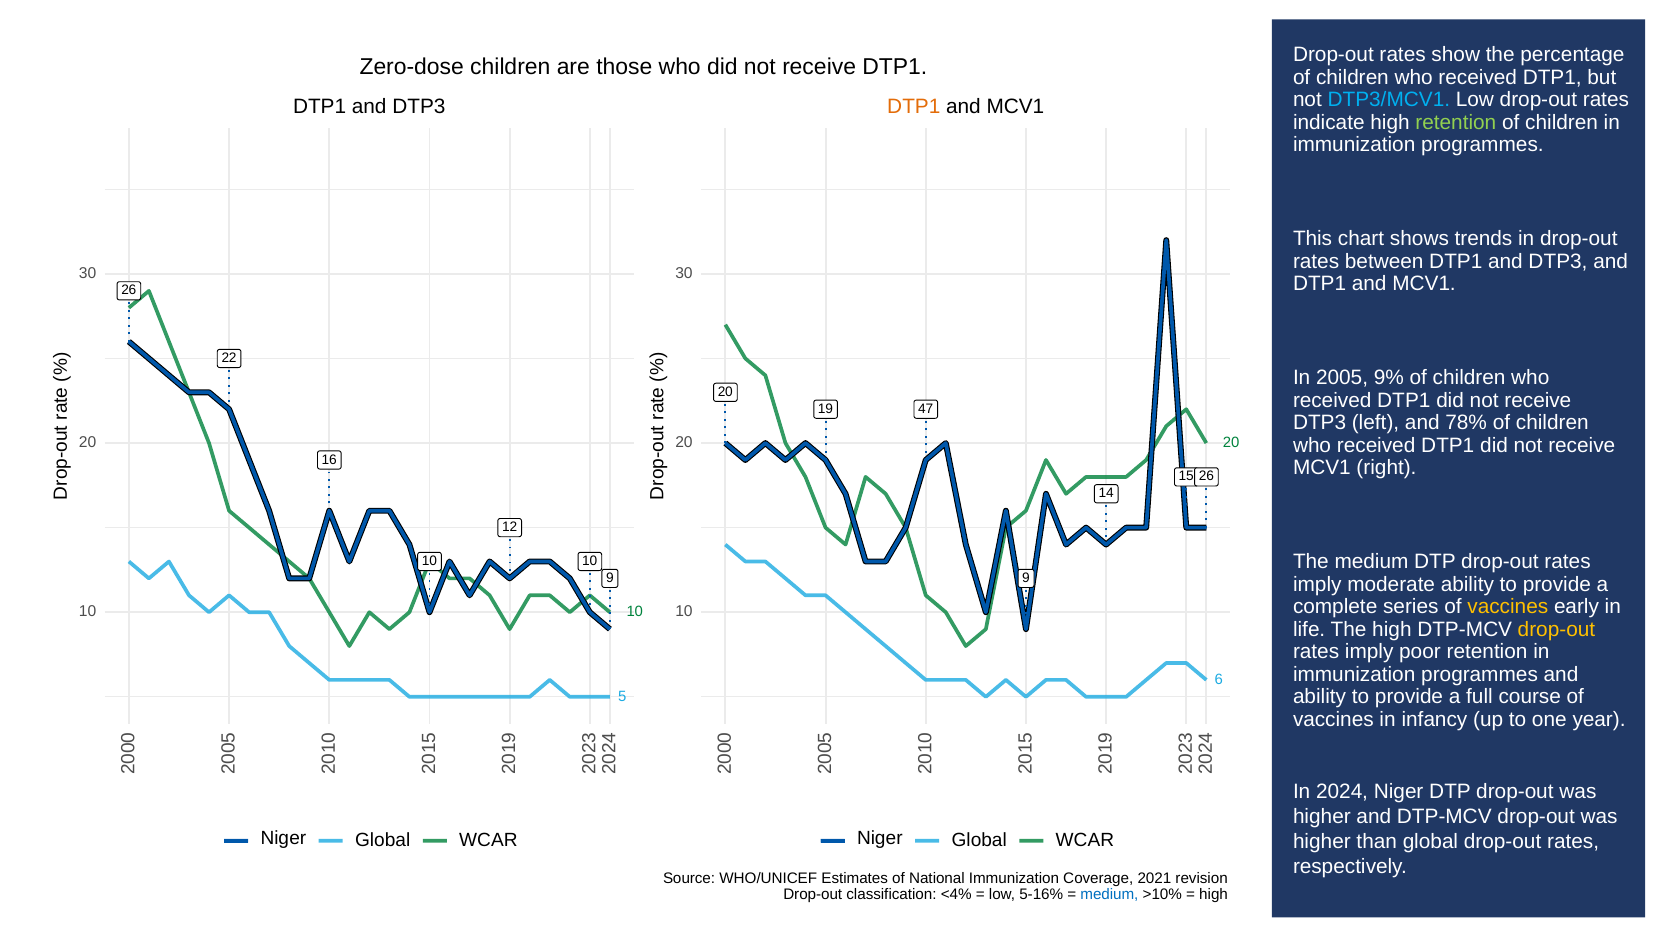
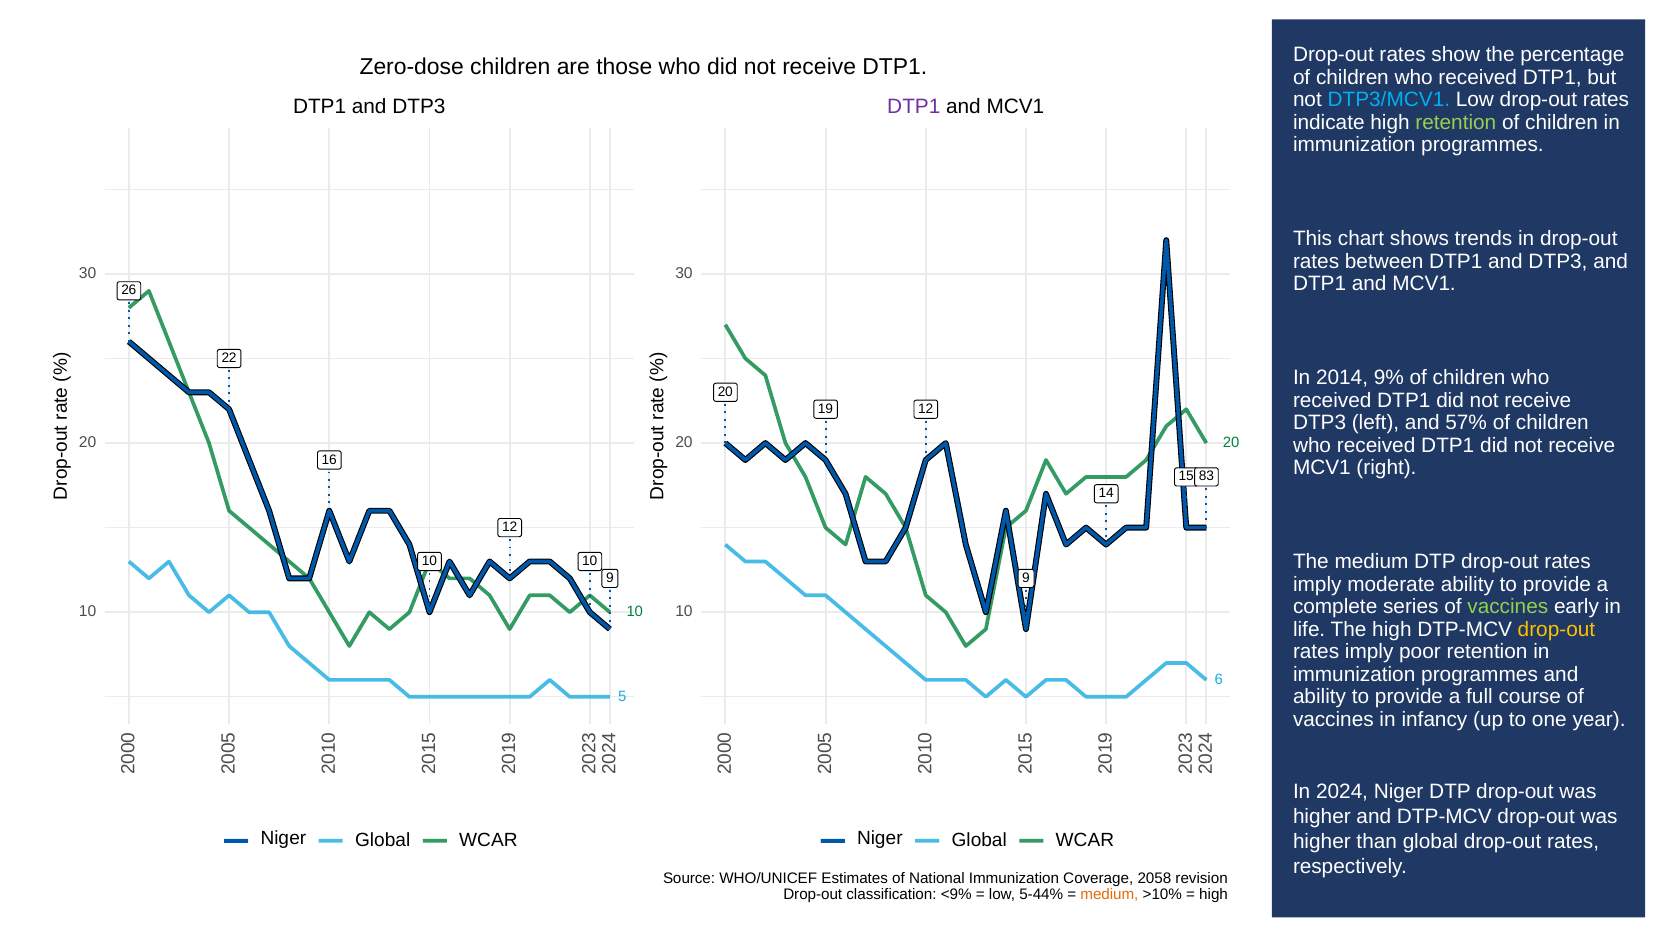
DTP1 at (914, 106) colour: orange -> purple
2005: 2005 -> 2014
19 47: 47 -> 12
78%: 78% -> 57%
15 26: 26 -> 83
vaccines at (1508, 607) colour: yellow -> light green
2021: 2021 -> 2058
<4%: <4% -> <9%
5-16%: 5-16% -> 5-44%
medium at (1109, 895) colour: blue -> orange
